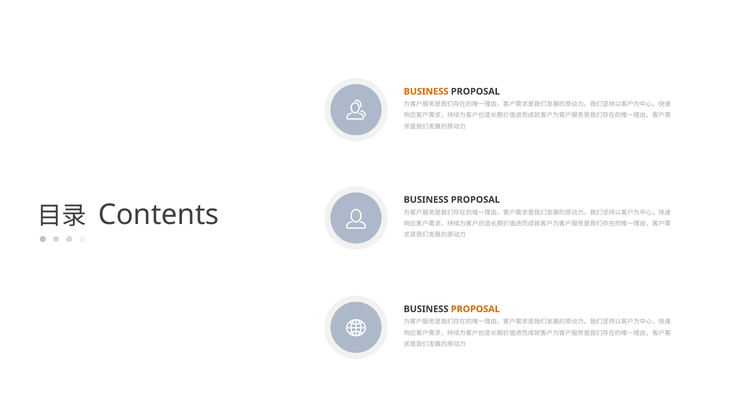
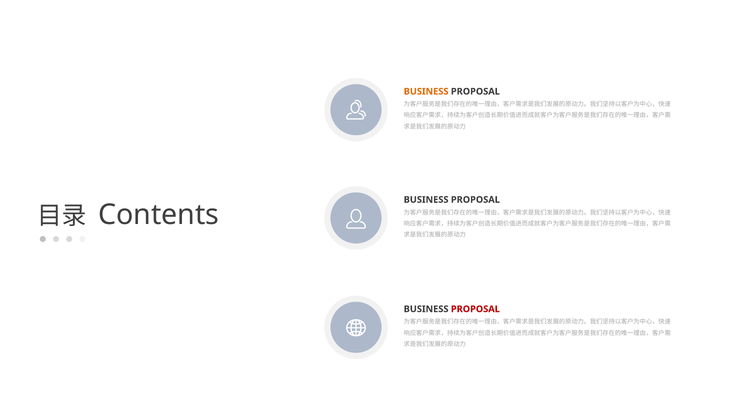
PROPOSAL at (475, 309) colour: orange -> red
